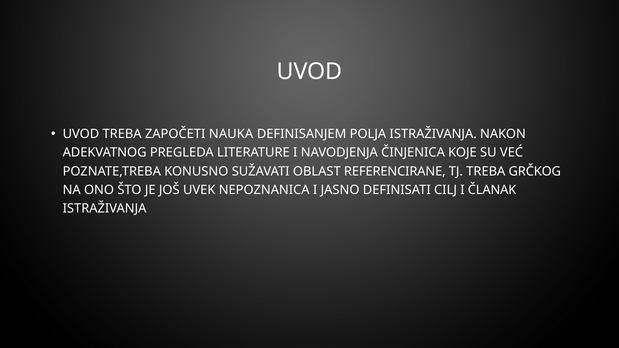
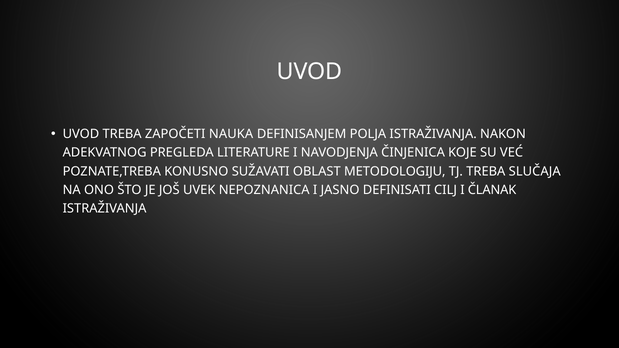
REFERENCIRANE: REFERENCIRANE -> METODOLOGIJU
GRČKOG: GRČKOG -> SLUČAJA
